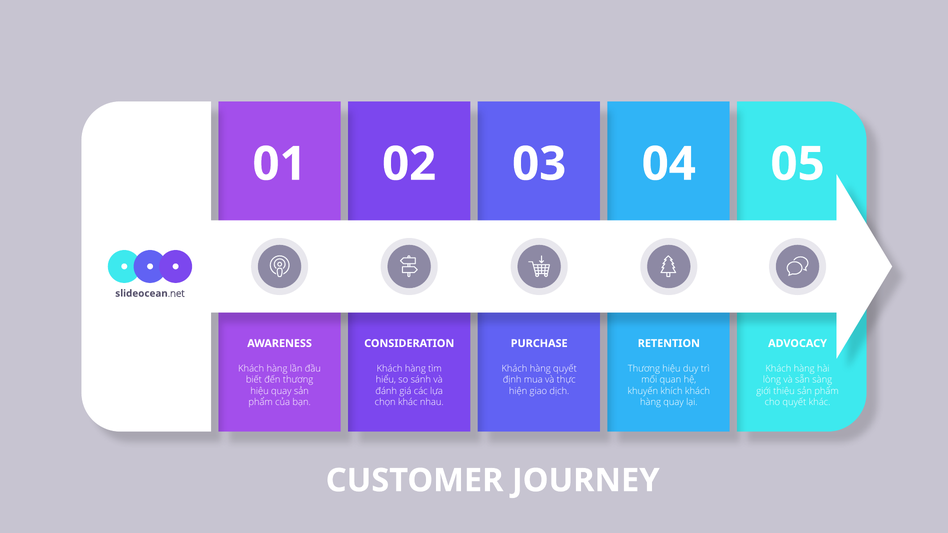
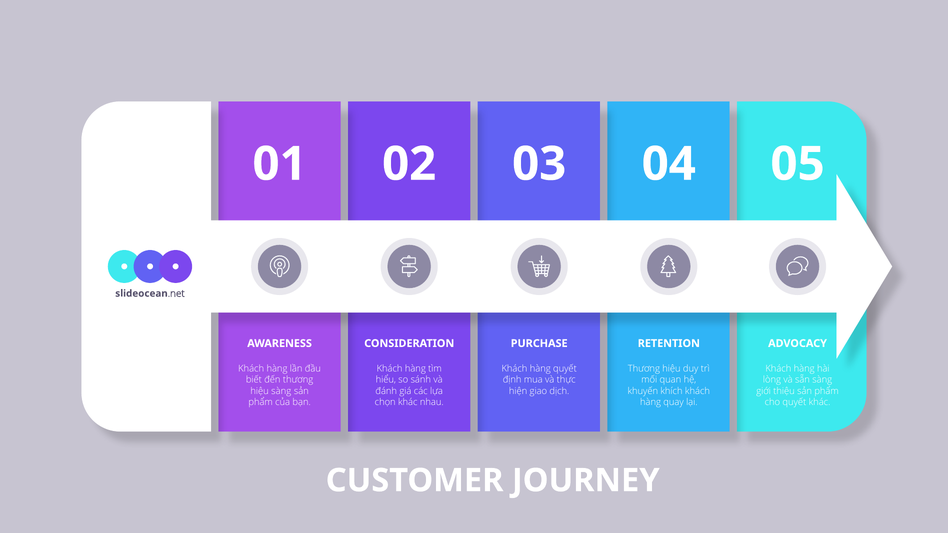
hiệu quay: quay -> sàng
